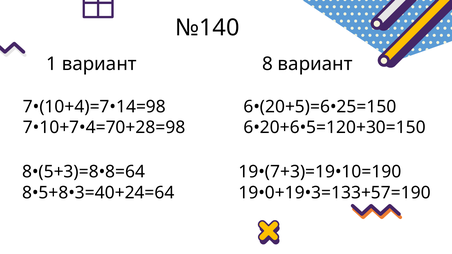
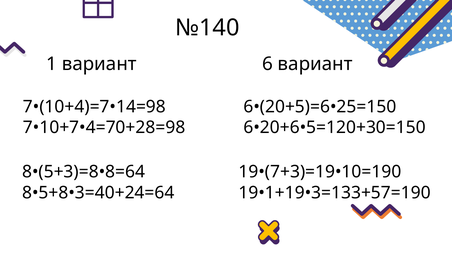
8: 8 -> 6
19•0+19•3=133+57=190: 19•0+19•3=133+57=190 -> 19•1+19•3=133+57=190
